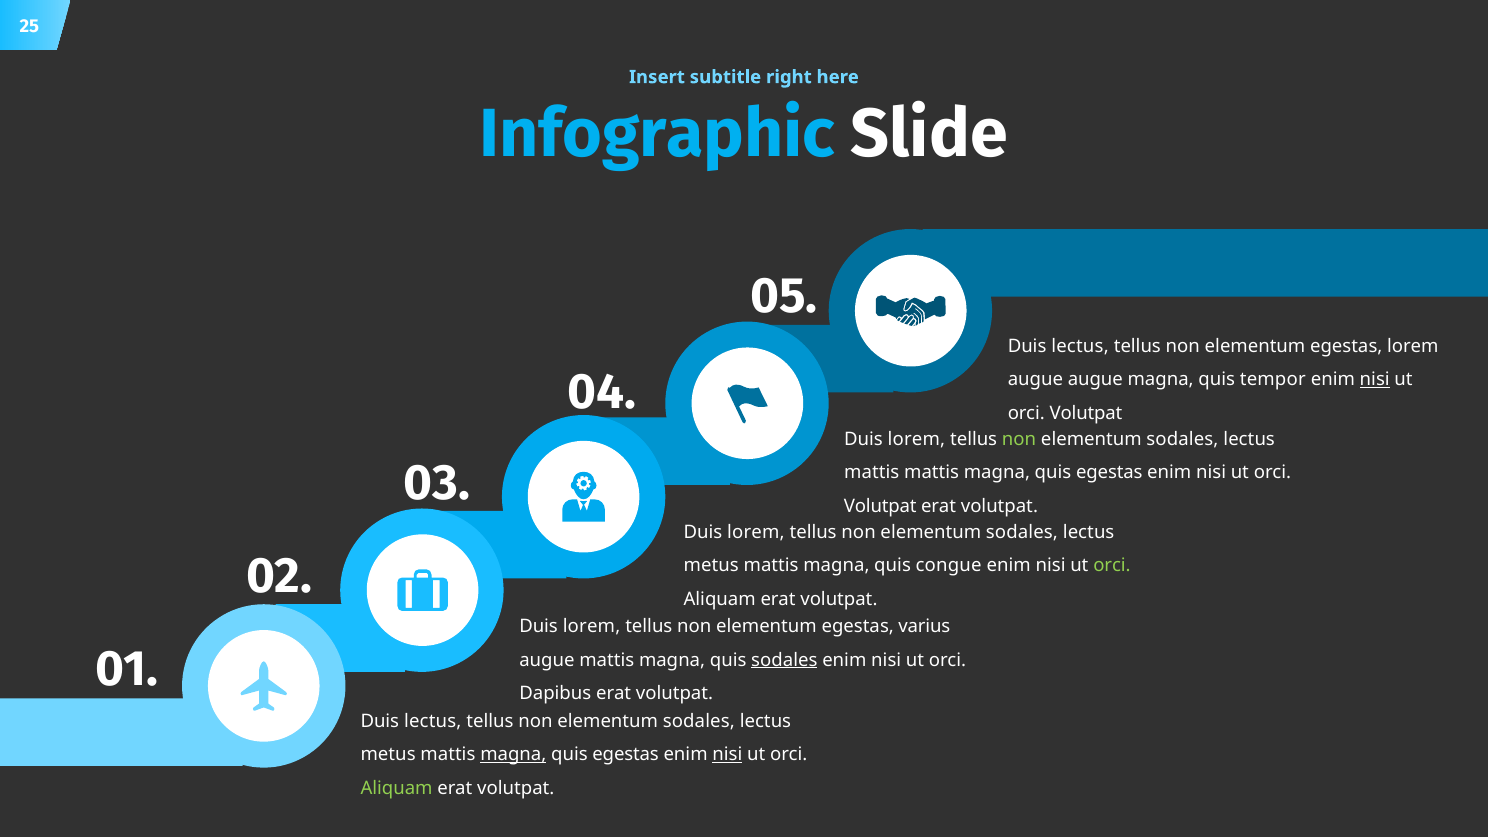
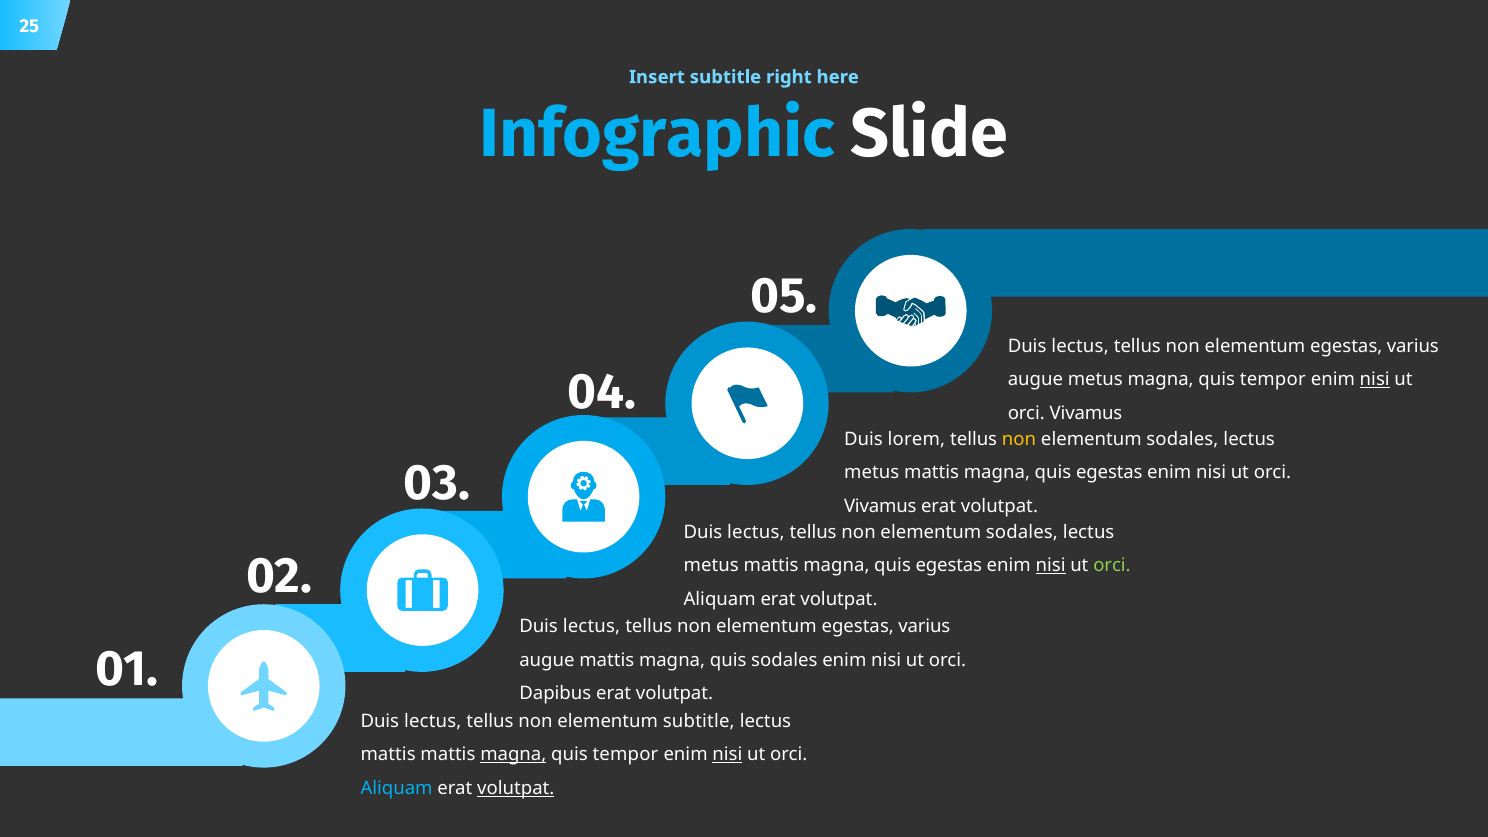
lorem at (1413, 346): lorem -> varius
augue augue: augue -> metus
Volutpat at (1086, 413): Volutpat -> Vivamus
non at (1019, 439) colour: light green -> yellow
mattis at (872, 473): mattis -> metus
Volutpat at (880, 506): Volutpat -> Vivamus
lorem at (756, 532): lorem -> lectus
congue at (949, 566): congue -> egestas
nisi at (1051, 566) underline: none -> present
lorem at (592, 626): lorem -> lectus
sodales at (784, 660) underline: present -> none
sodales at (699, 721): sodales -> subtitle
metus at (388, 755): metus -> mattis
egestas at (626, 755): egestas -> tempor
Aliquam at (397, 788) colour: light green -> light blue
volutpat at (516, 788) underline: none -> present
